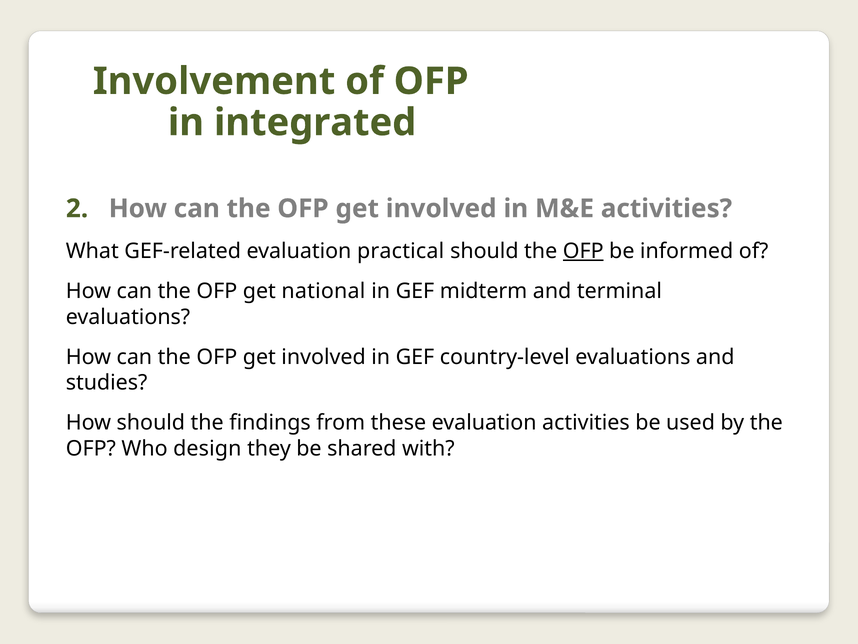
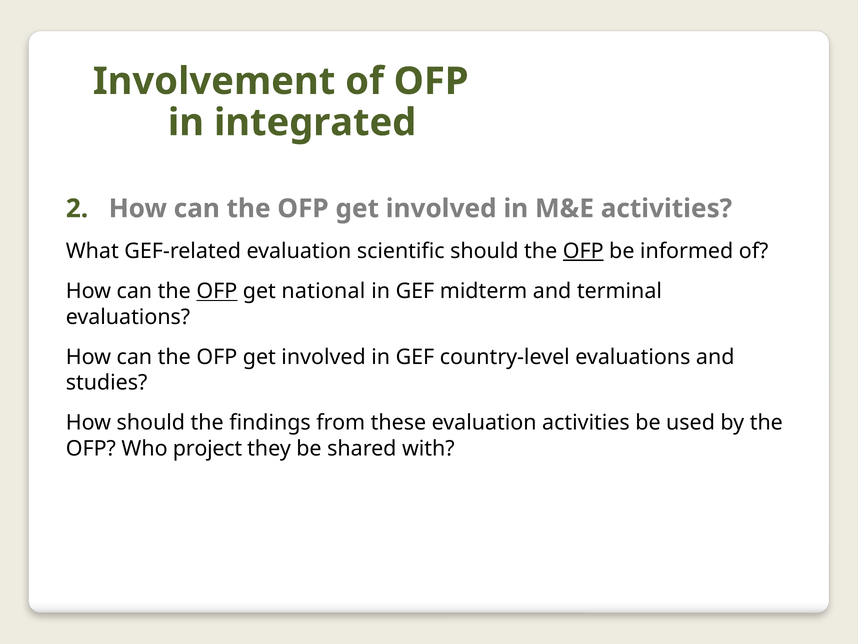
practical: practical -> scientific
OFP at (217, 291) underline: none -> present
design: design -> project
